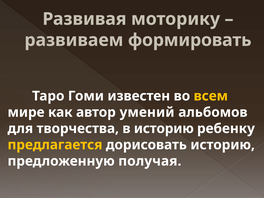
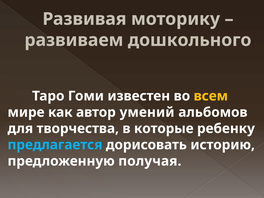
формировать: формировать -> дошкольного
в историю: историю -> которые
предлагается colour: yellow -> light blue
